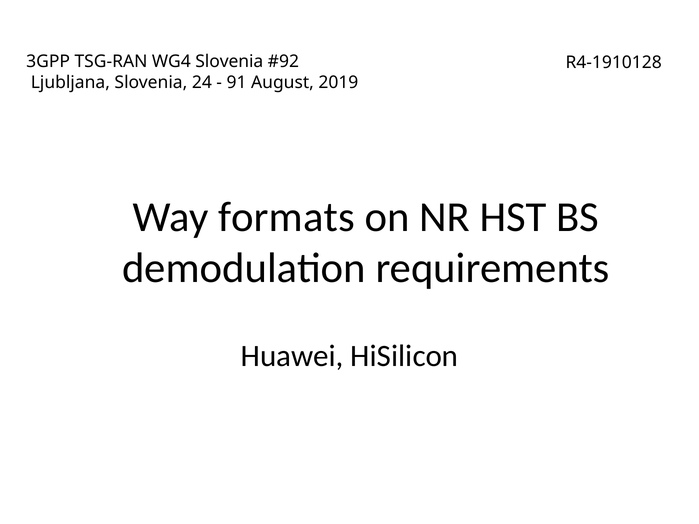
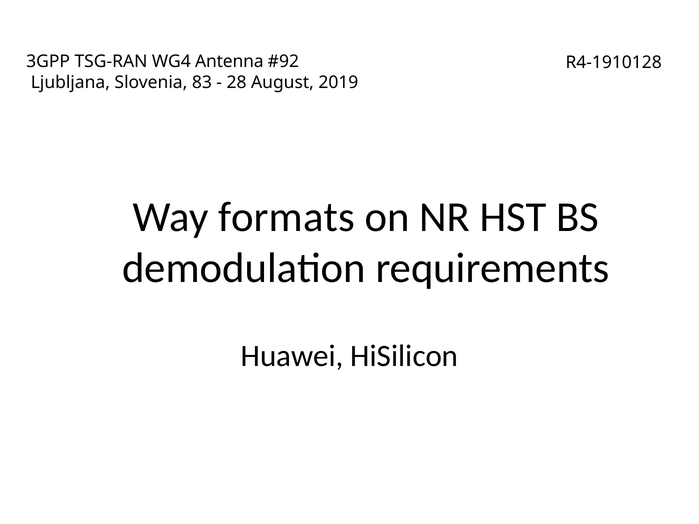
WG4 Slovenia: Slovenia -> Antenna
24: 24 -> 83
91: 91 -> 28
